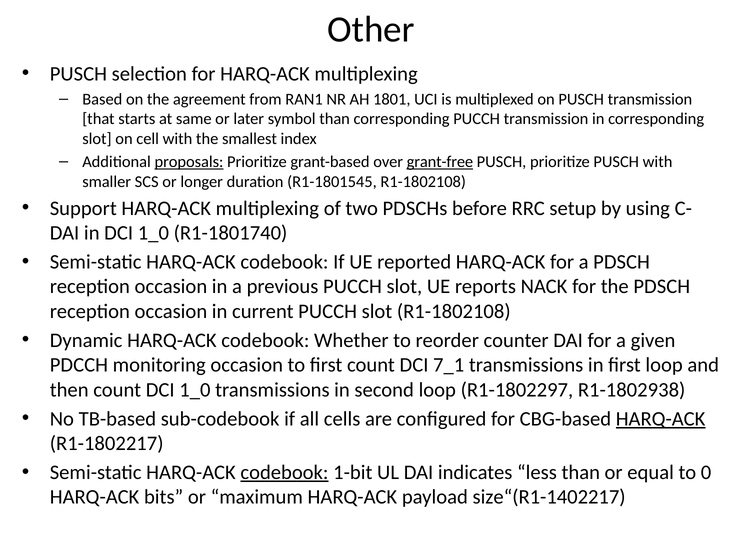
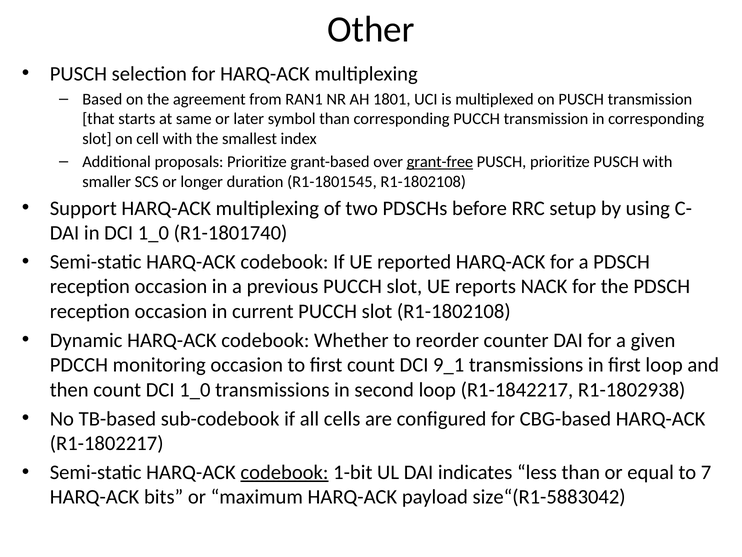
proposals underline: present -> none
7_1: 7_1 -> 9_1
R1-1802297: R1-1802297 -> R1-1842217
HARQ-ACK at (661, 418) underline: present -> none
0: 0 -> 7
size“(R1-1402217: size“(R1-1402217 -> size“(R1-5883042
